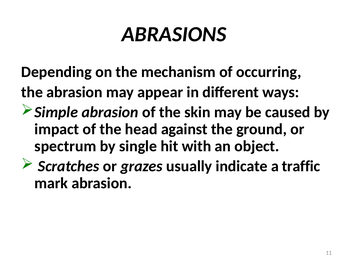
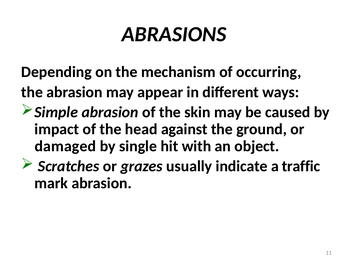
spectrum: spectrum -> damaged
